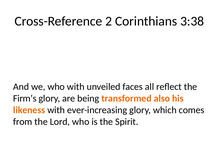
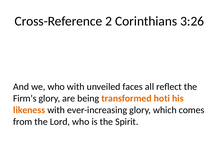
3:38: 3:38 -> 3:26
also: also -> hoti
